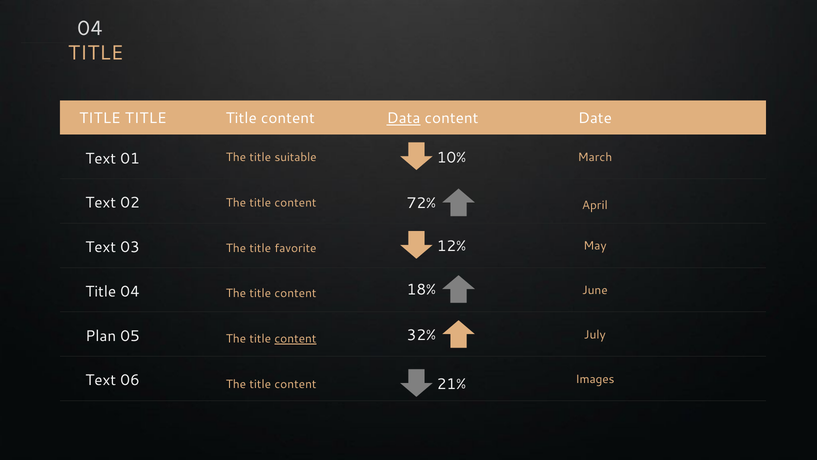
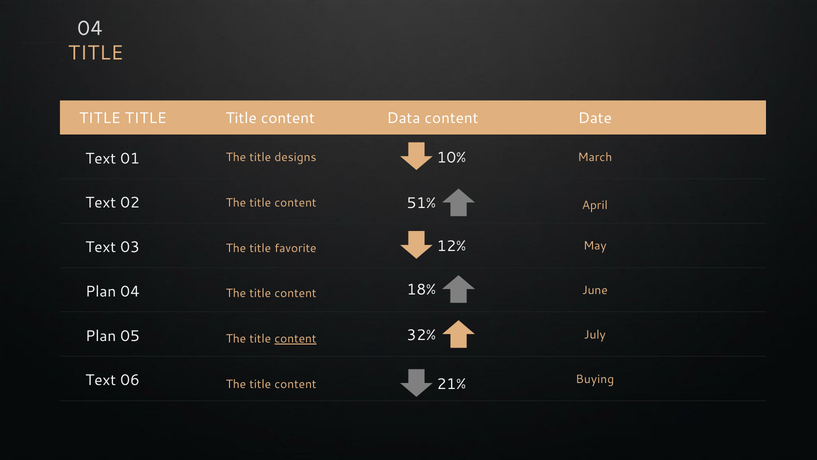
Data underline: present -> none
suitable: suitable -> designs
72%: 72% -> 51%
Title at (101, 291): Title -> Plan
Images: Images -> Buying
